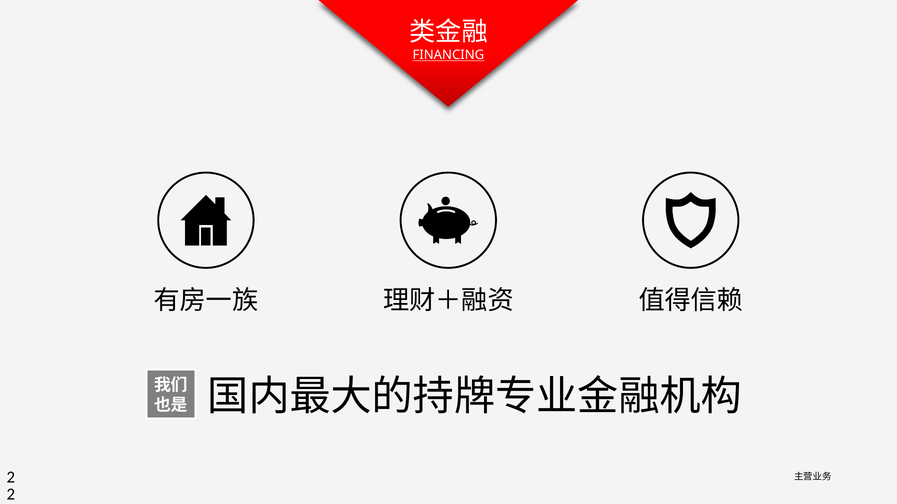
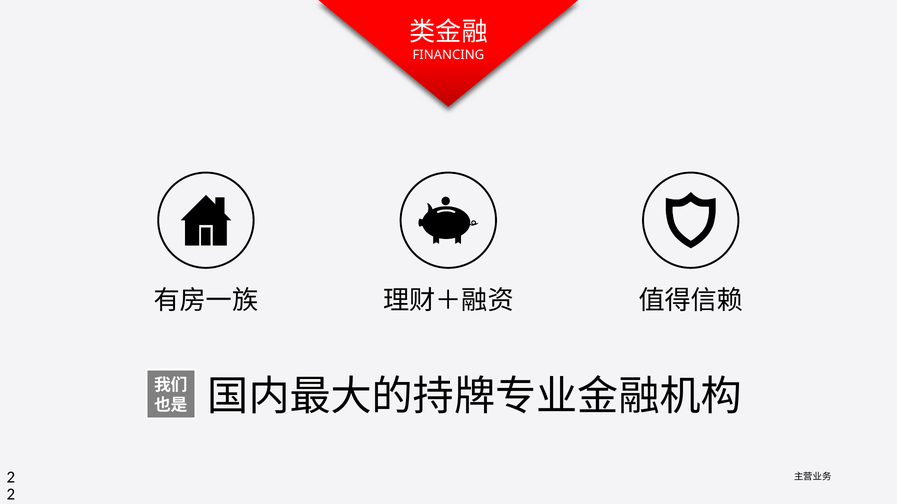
FINANCING underline: present -> none
